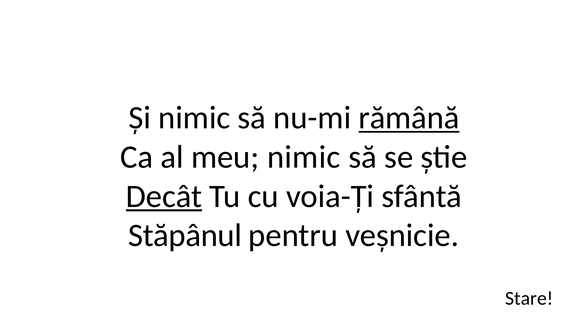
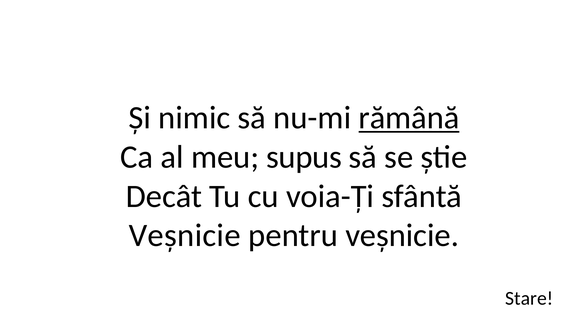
meu nimic: nimic -> supus
Decât underline: present -> none
Stăpânul at (185, 235): Stăpânul -> Veșnicie
